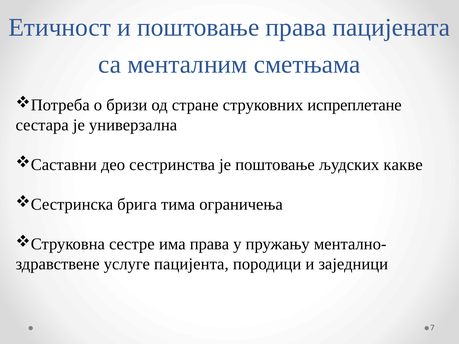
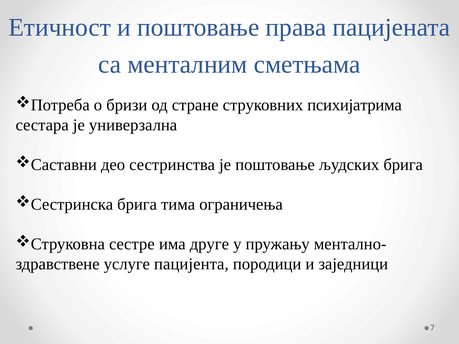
испреплетане: испреплетане -> психијатрима
људских какве: какве -> брига
има права: права -> друге
